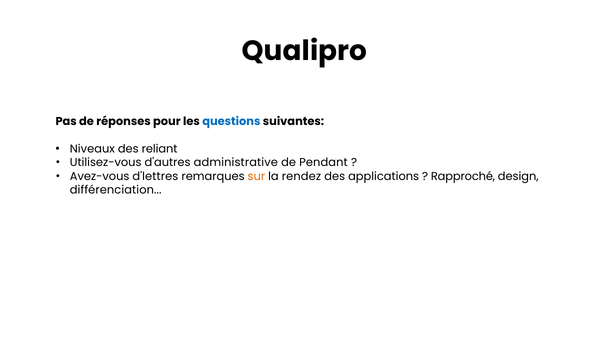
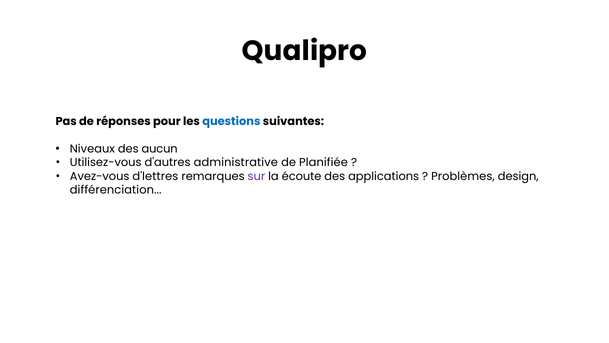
reliant: reliant -> aucun
Pendant: Pendant -> Planifiée
sur colour: orange -> purple
rendez: rendez -> écoute
Rapproché: Rapproché -> Problèmes
